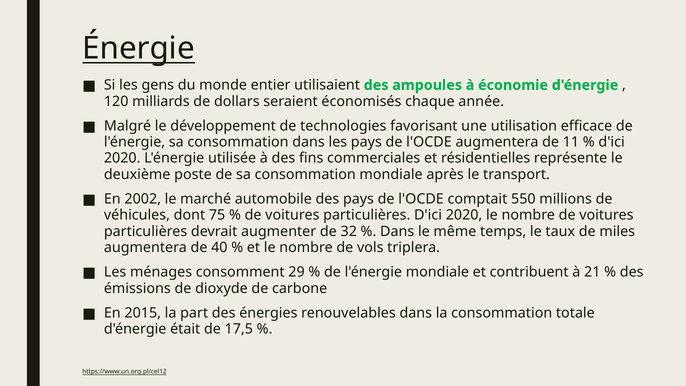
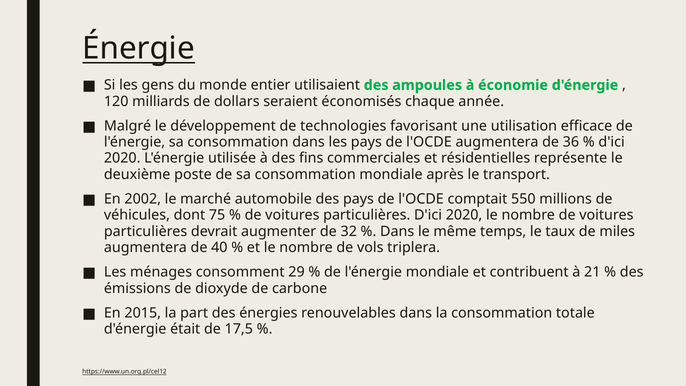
11: 11 -> 36
